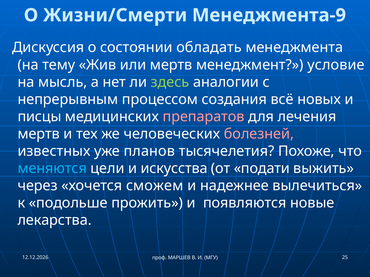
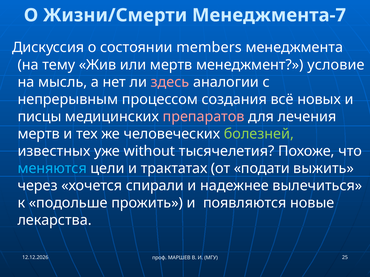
Менеджмента-9: Менеджмента-9 -> Менеджмента-7
обладать: обладать -> members
здесь colour: light green -> pink
болезней colour: pink -> light green
планов: планов -> without
искусства: искусства -> трактатах
сможем: сможем -> спирали
